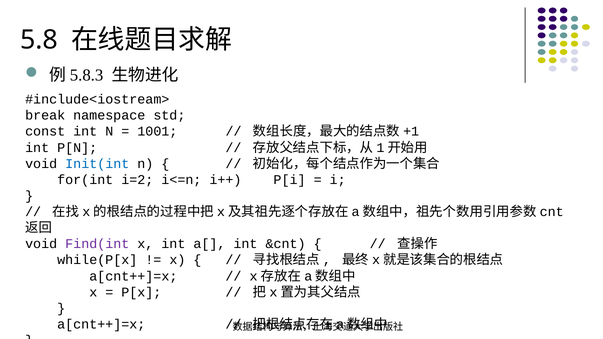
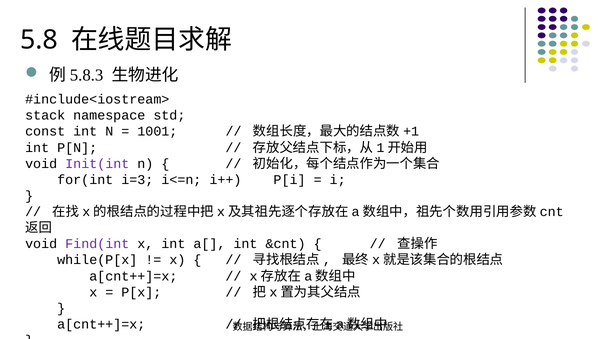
break: break -> stack
Init(int colour: blue -> purple
i=2: i=2 -> i=3
